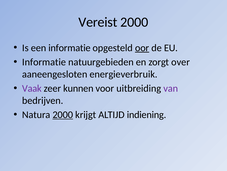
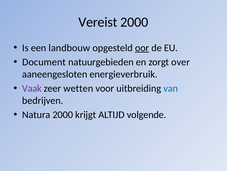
een informatie: informatie -> landbouw
Informatie at (44, 62): Informatie -> Document
kunnen: kunnen -> wetten
van colour: purple -> blue
2000 at (63, 114) underline: present -> none
indiening: indiening -> volgende
